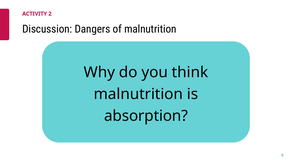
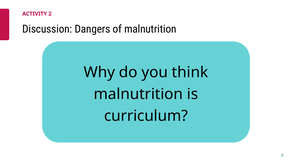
absorption: absorption -> curriculum
